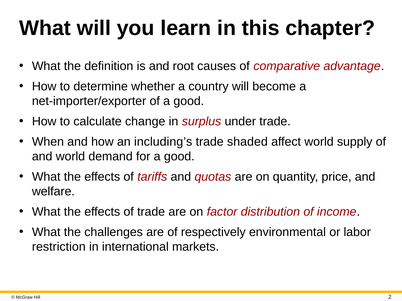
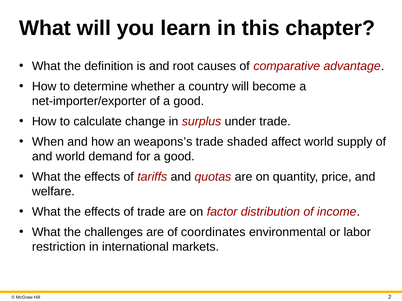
including’s: including’s -> weapons’s
respectively: respectively -> coordinates
